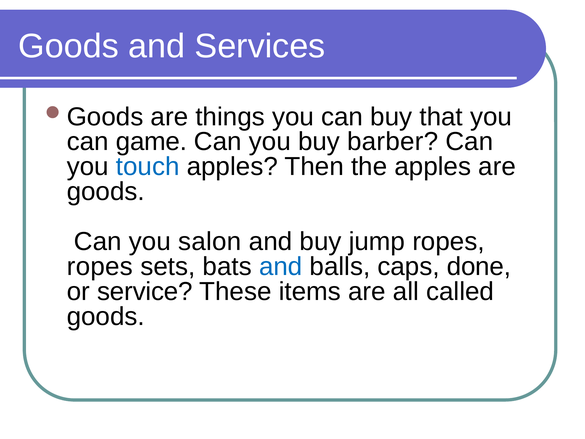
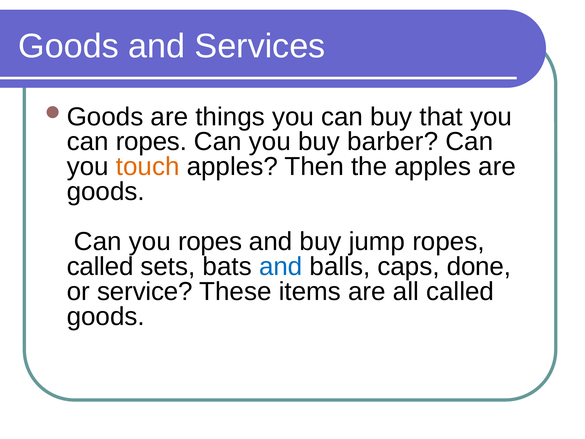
can game: game -> ropes
touch colour: blue -> orange
you salon: salon -> ropes
ropes at (100, 266): ropes -> called
